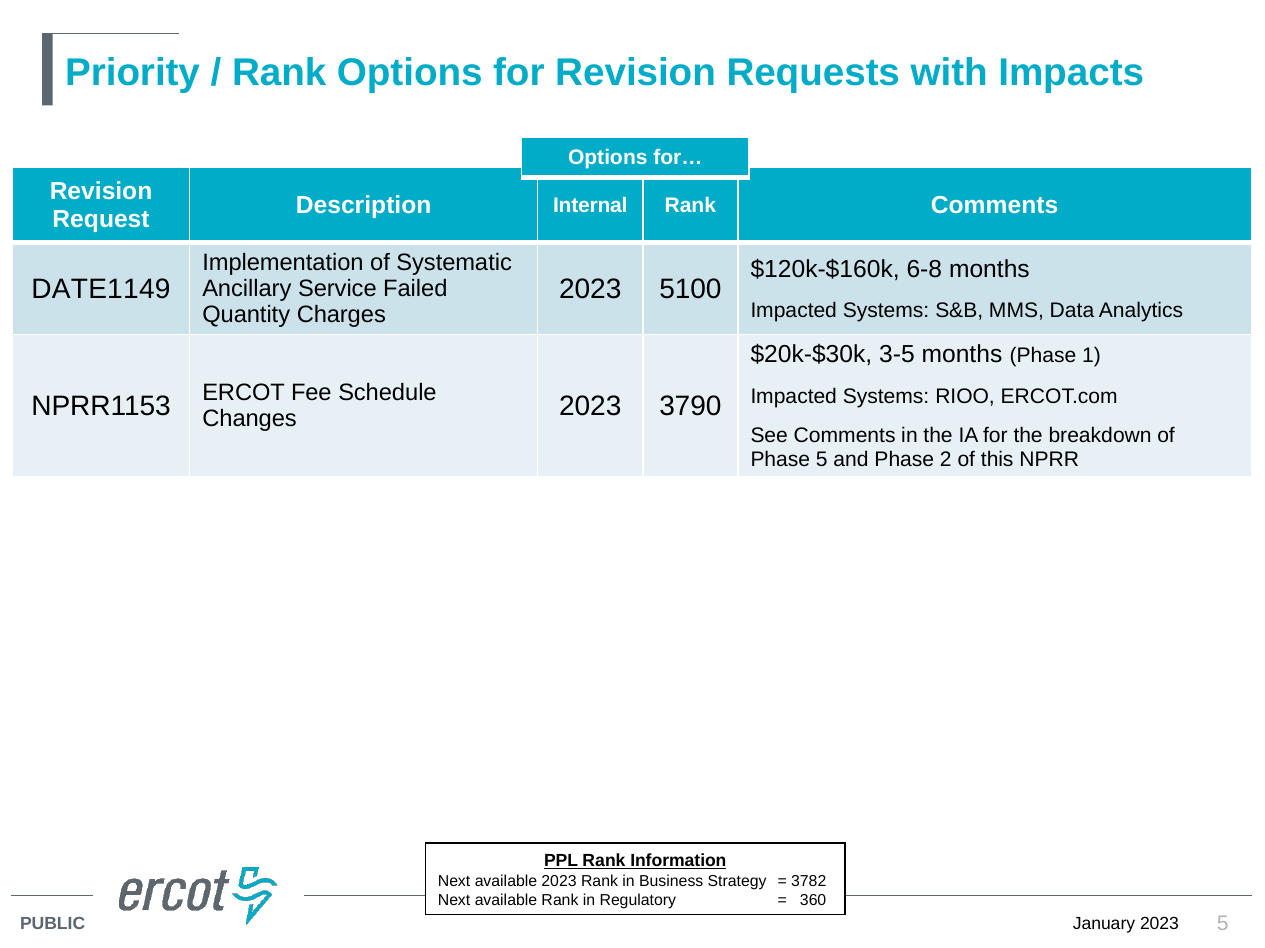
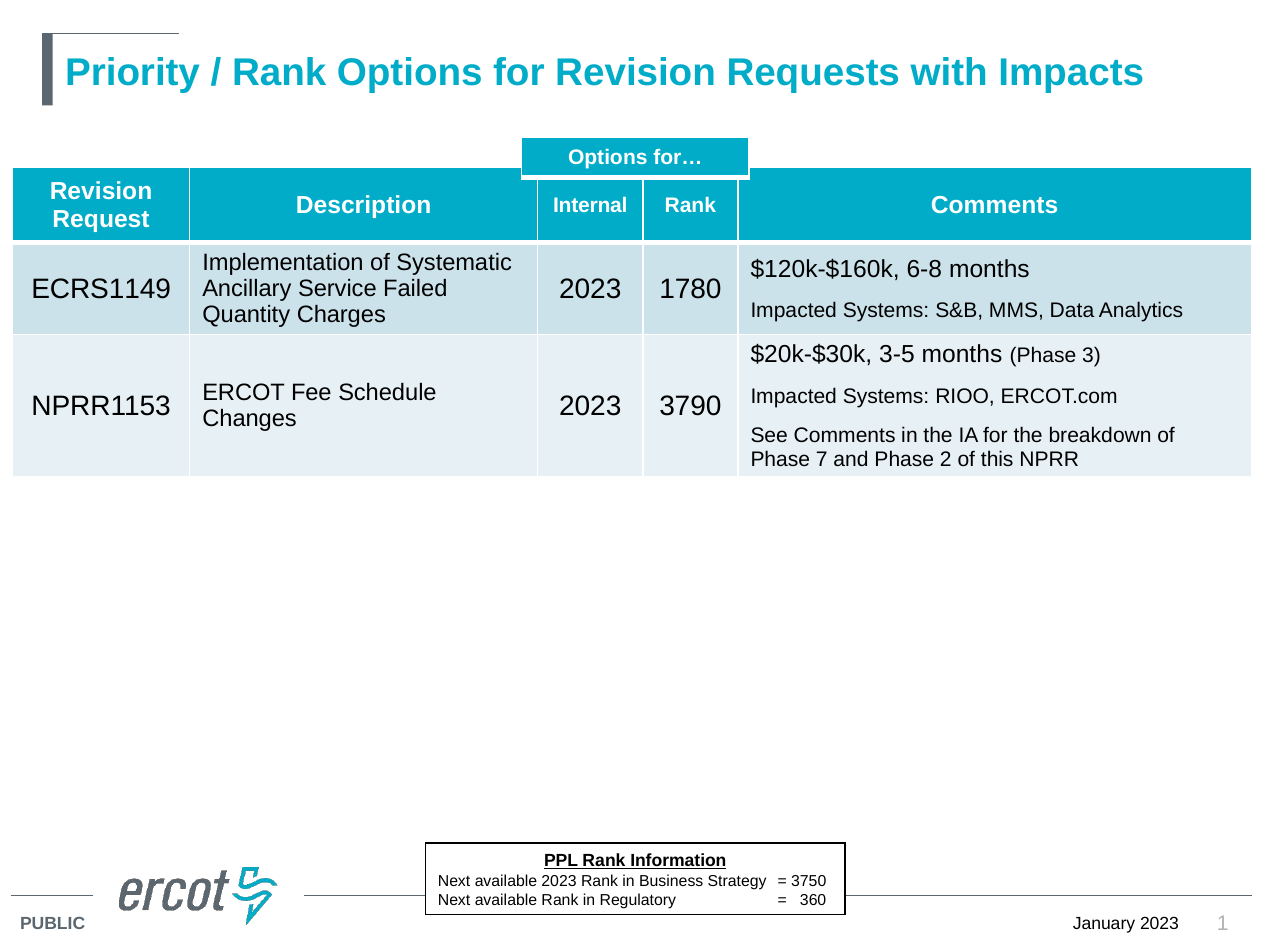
DATE1149: DATE1149 -> ECRS1149
5100: 5100 -> 1780
1: 1 -> 3
Phase 5: 5 -> 7
3782: 3782 -> 3750
5 at (1223, 924): 5 -> 1
